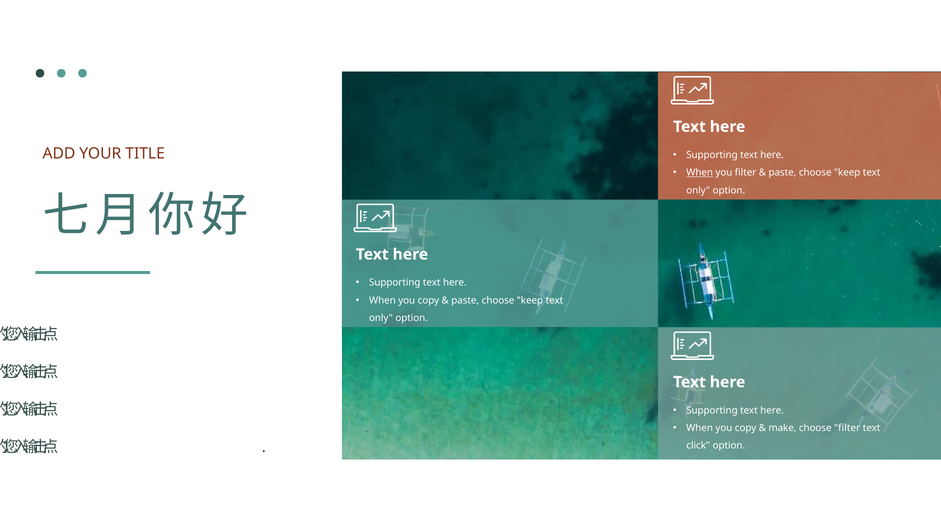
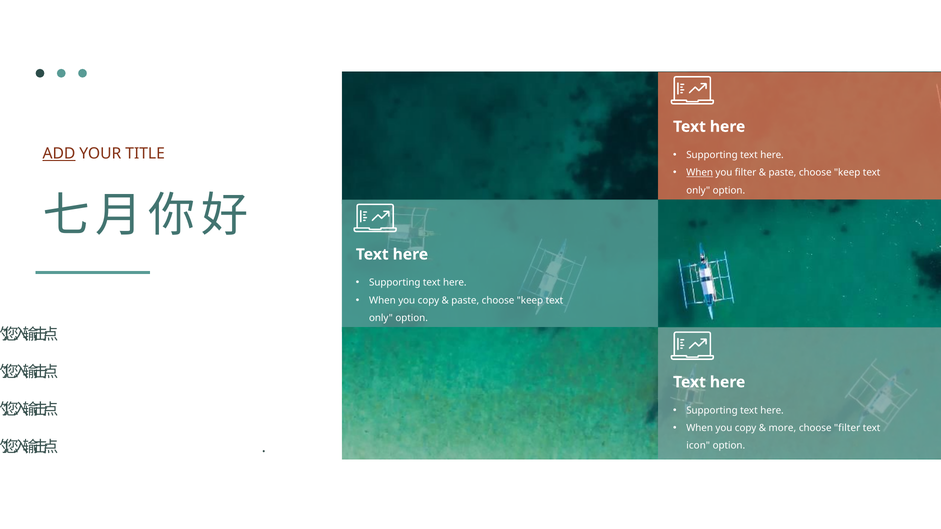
ADD underline: none -> present
make: make -> more
click: click -> icon
